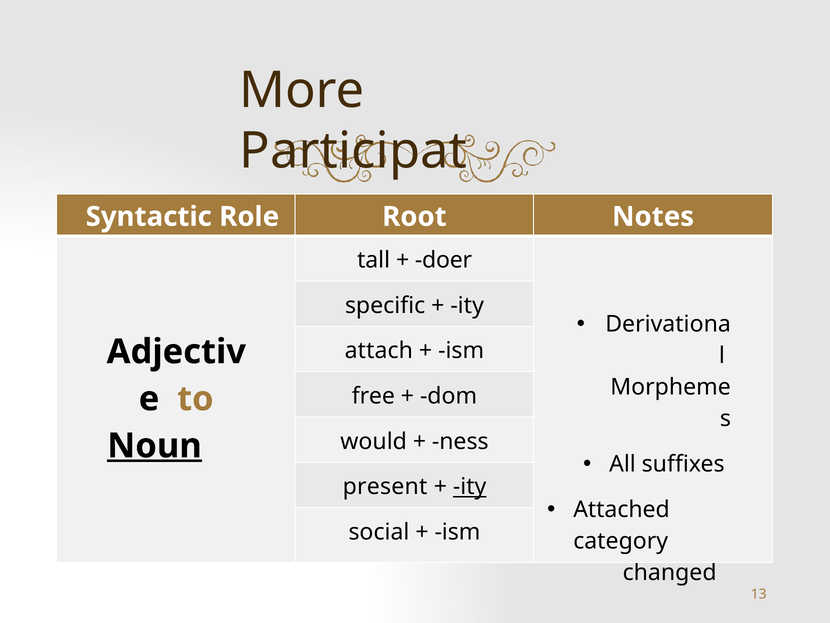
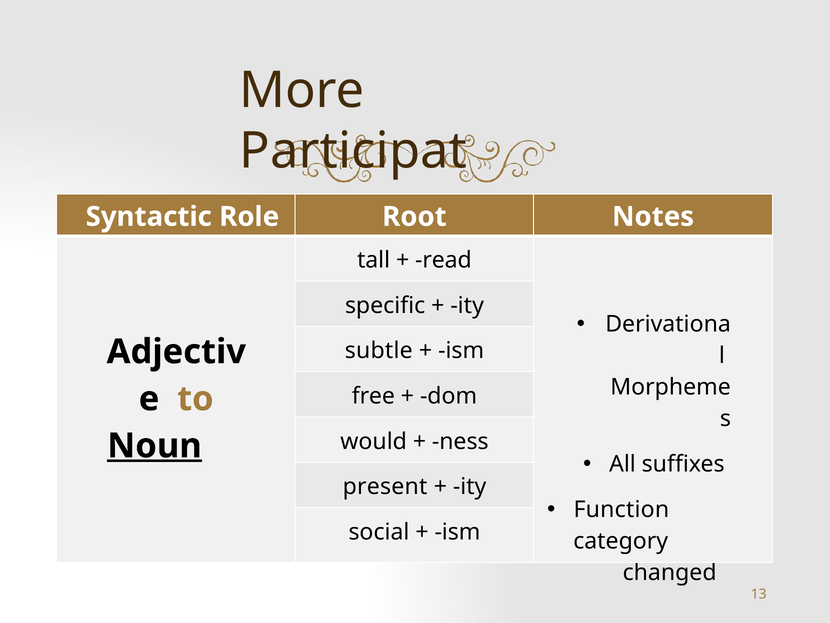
doer: doer -> read
attach: attach -> subtle
ity at (470, 486) underline: present -> none
Attached: Attached -> Function
